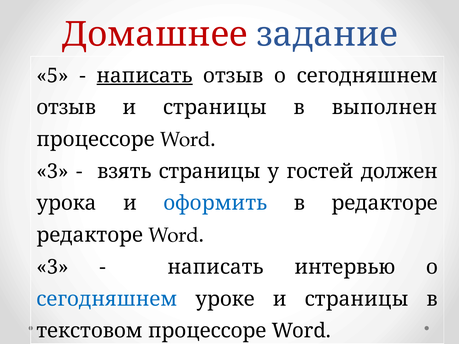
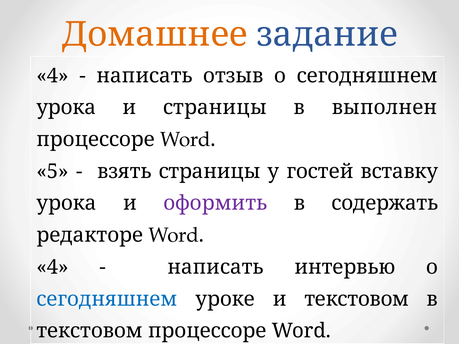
Домашнее colour: red -> orange
5 at (53, 76): 5 -> 4
написать at (145, 76) underline: present -> none
отзыв at (66, 108): отзыв -> урока
3 at (53, 171): 3 -> 5
должен: должен -> вставку
оформить colour: blue -> purple
в редакторе: редакторе -> содержать
3 at (53, 267): 3 -> 4
уроке и страницы: страницы -> текстовом
